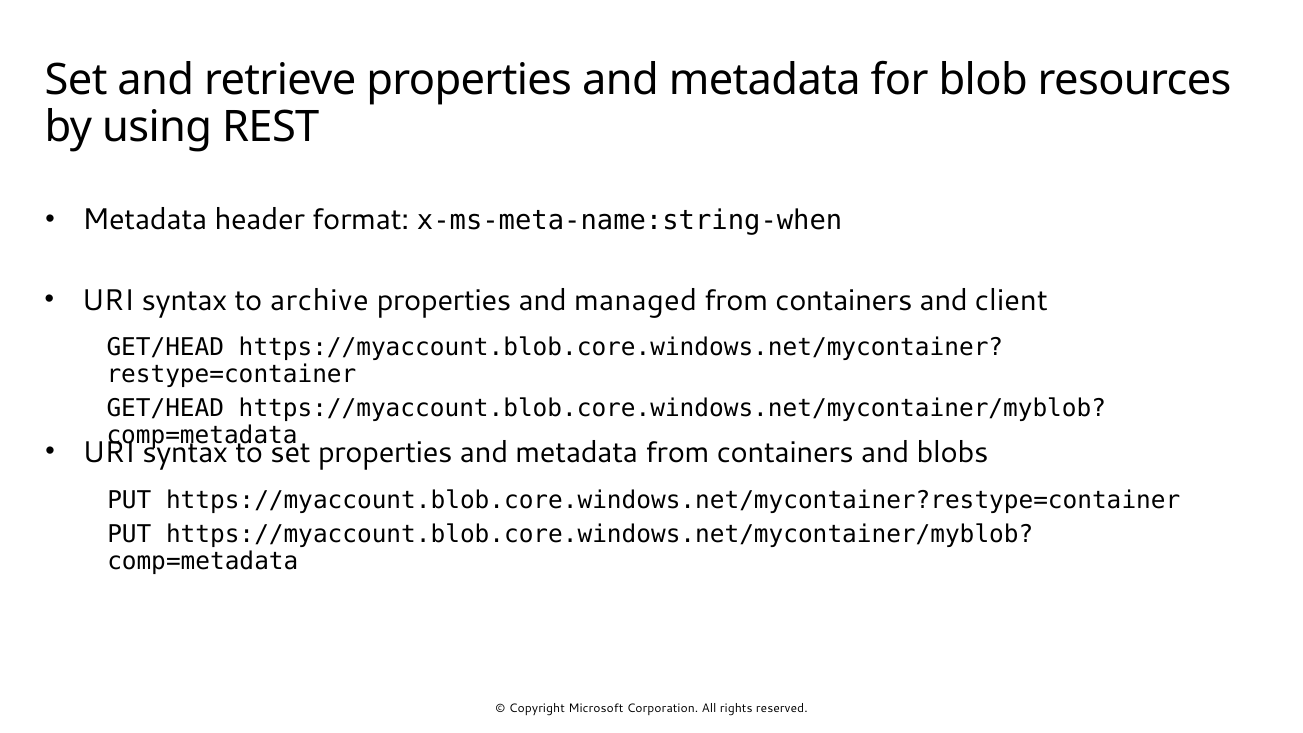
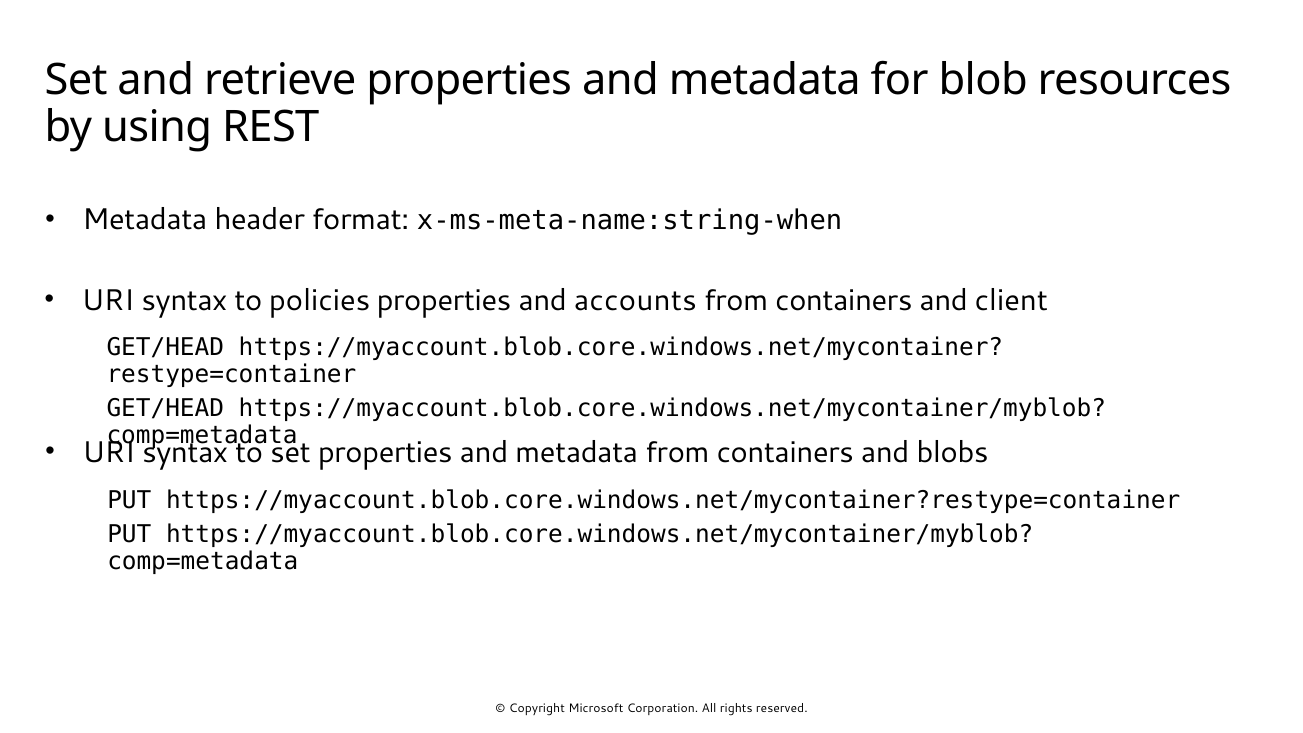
archive: archive -> policies
managed: managed -> accounts
